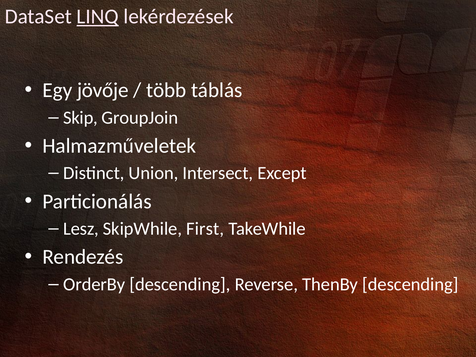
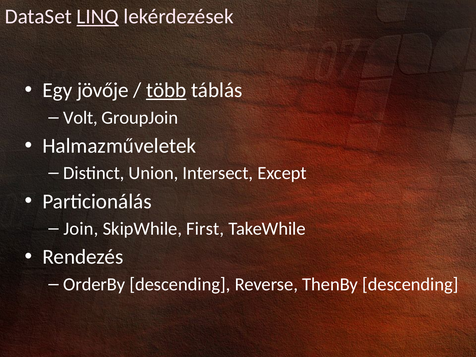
több underline: none -> present
Skip: Skip -> Volt
Lesz: Lesz -> Join
